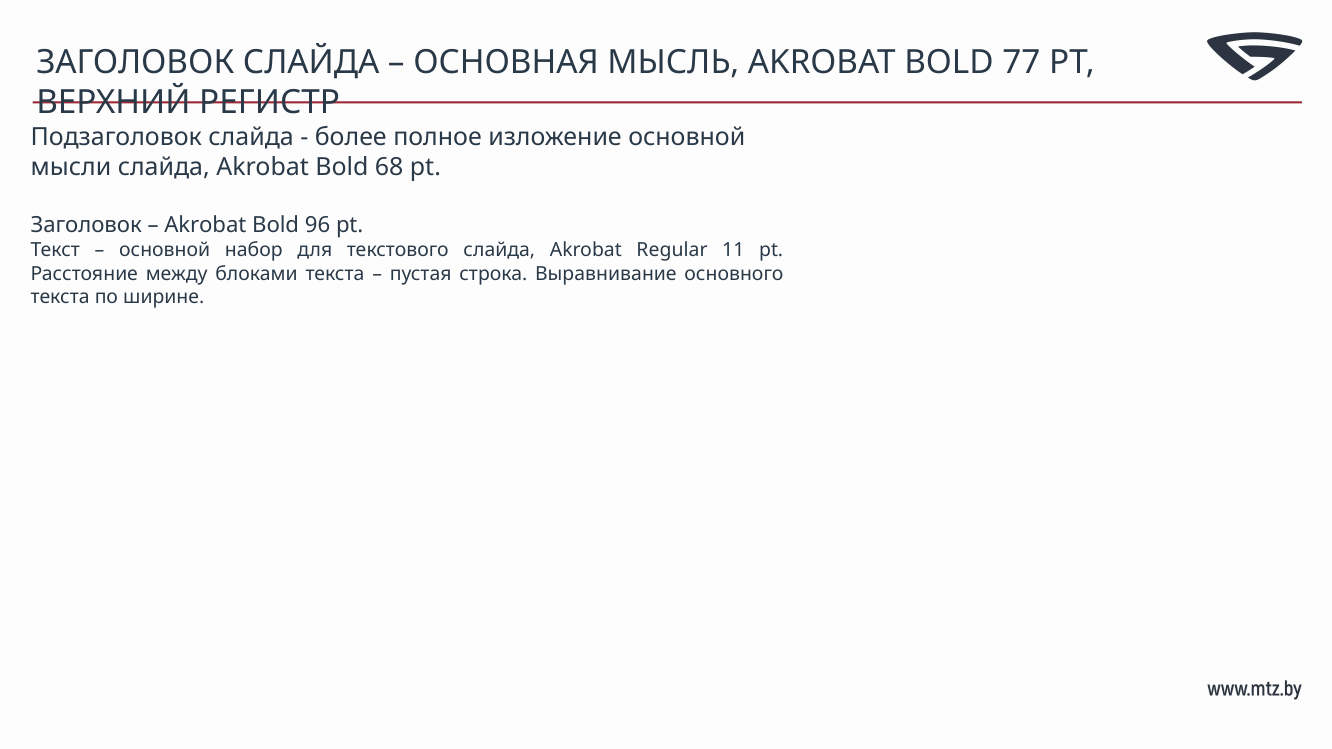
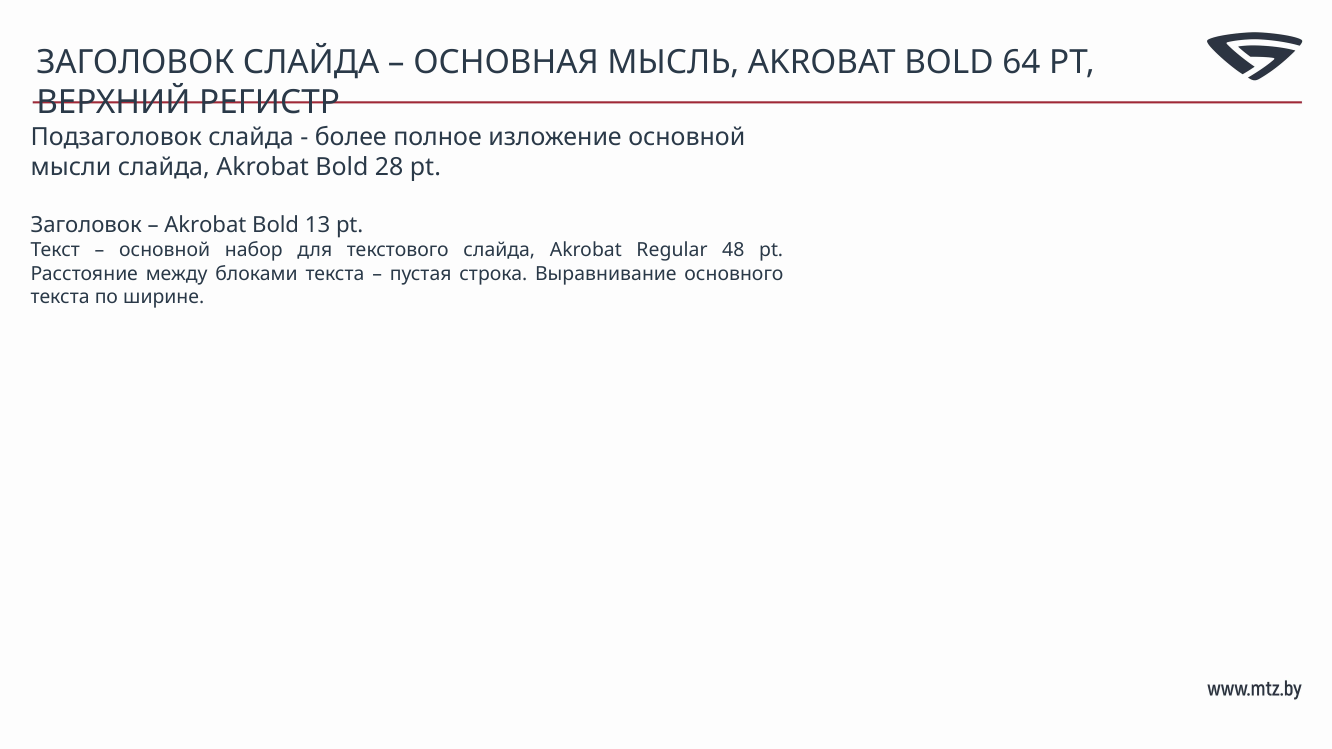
77: 77 -> 64
68: 68 -> 28
96: 96 -> 13
11: 11 -> 48
